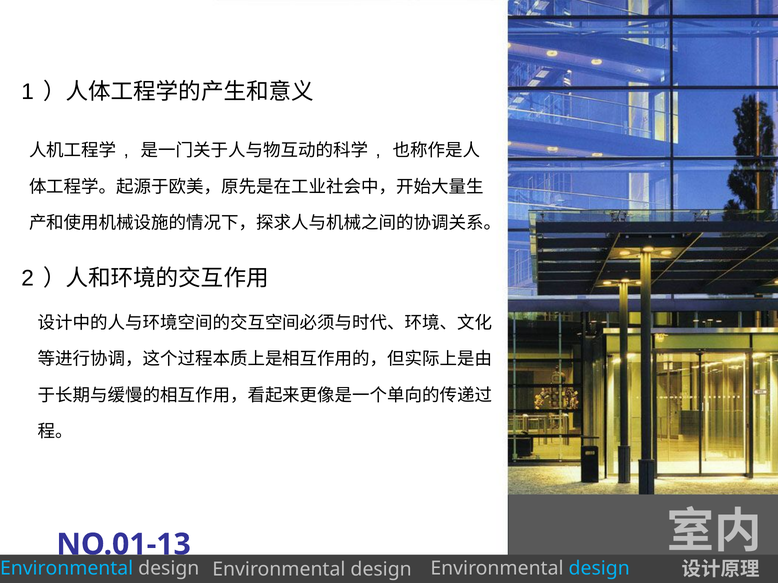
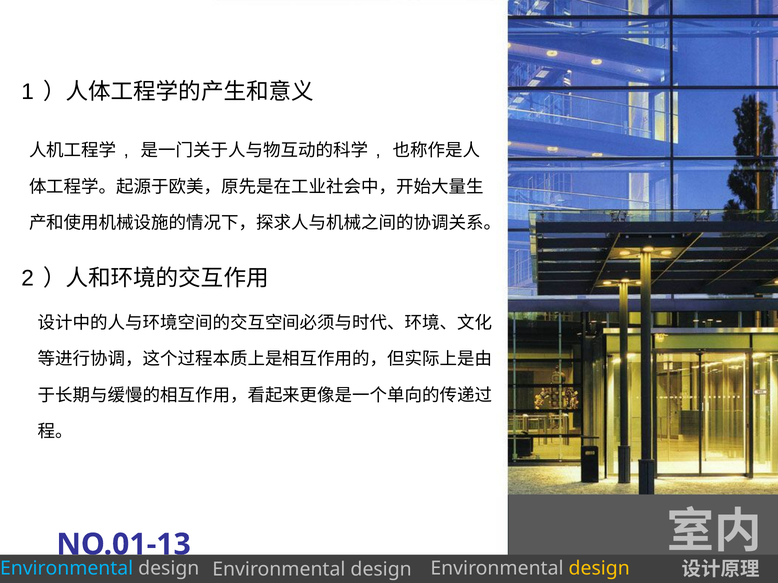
design at (599, 569) colour: light blue -> yellow
